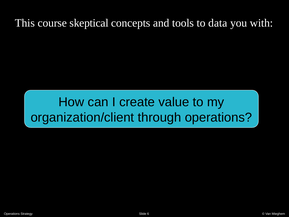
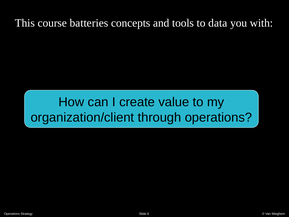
skeptical: skeptical -> batteries
